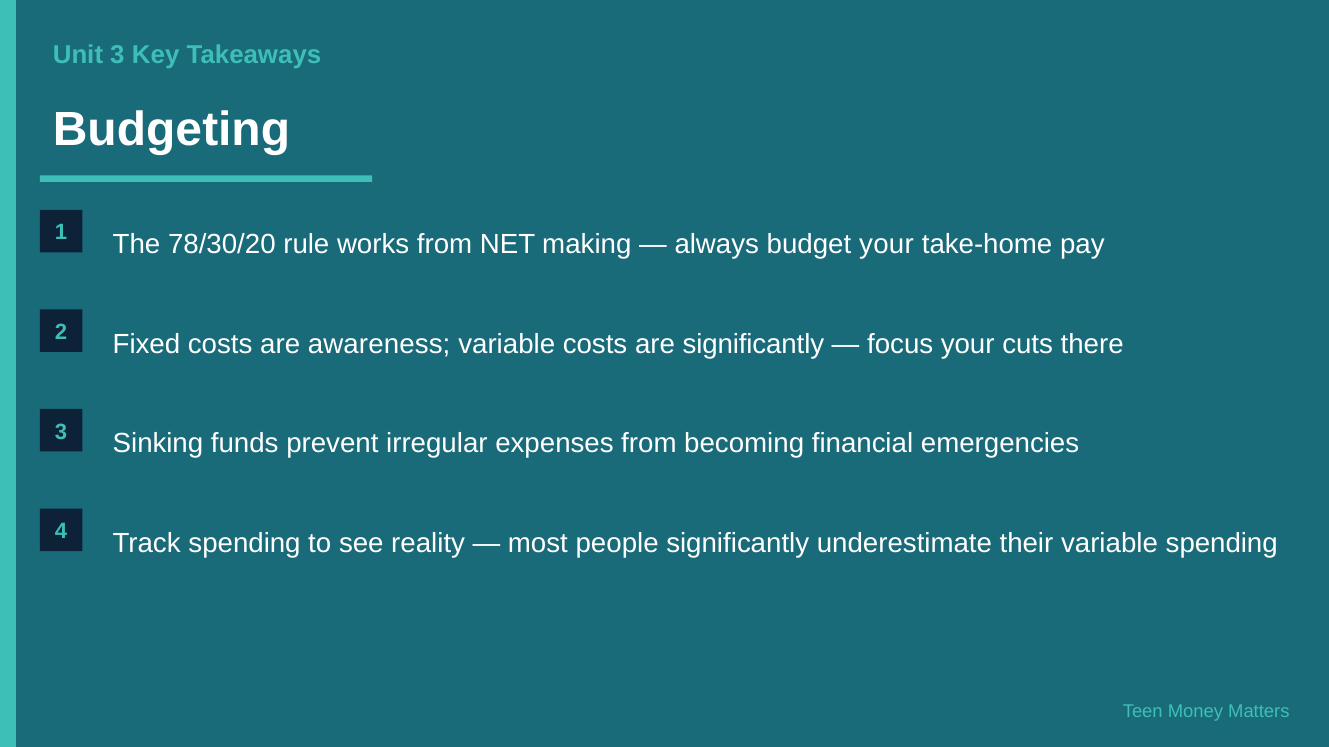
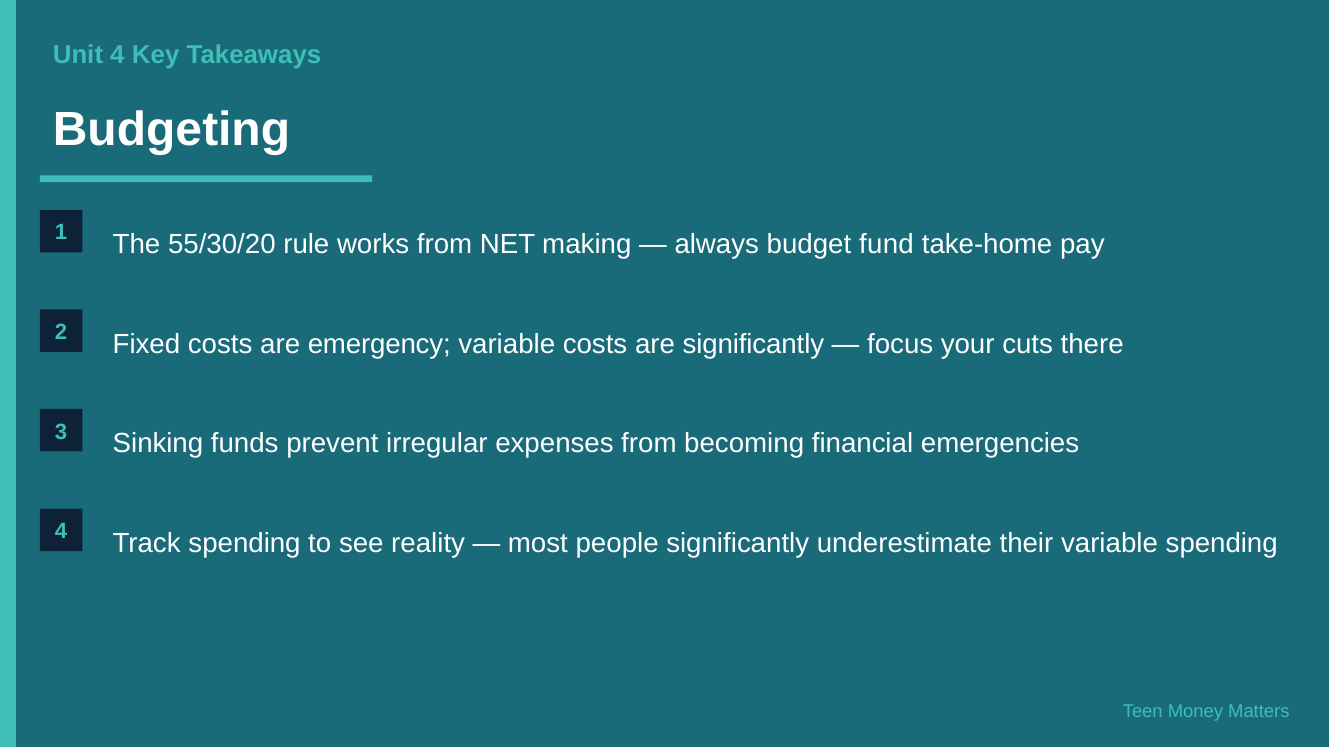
Unit 3: 3 -> 4
78/30/20: 78/30/20 -> 55/30/20
budget your: your -> fund
awareness: awareness -> emergency
